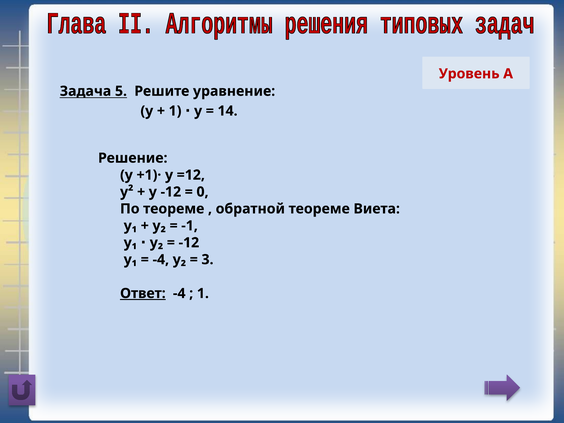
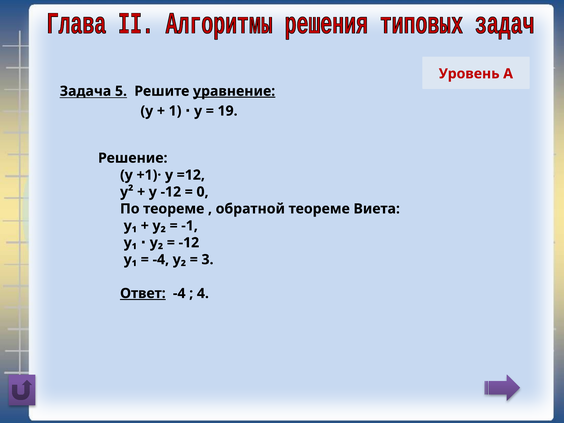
уравнение underline: none -> present
14: 14 -> 19
1 at (203, 293): 1 -> 4
